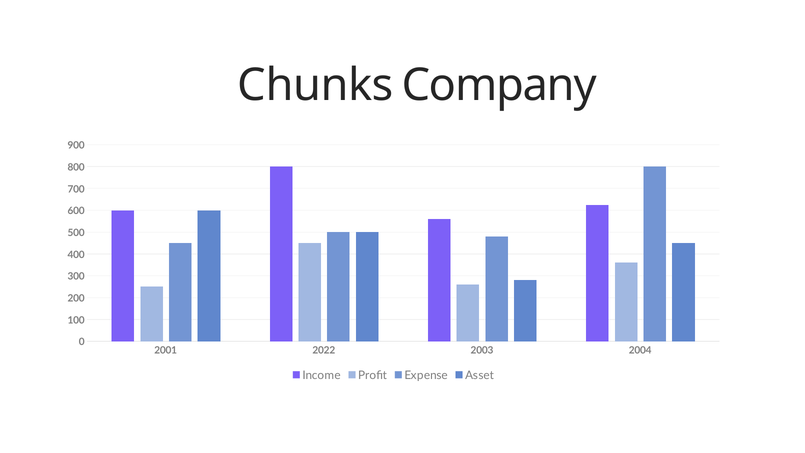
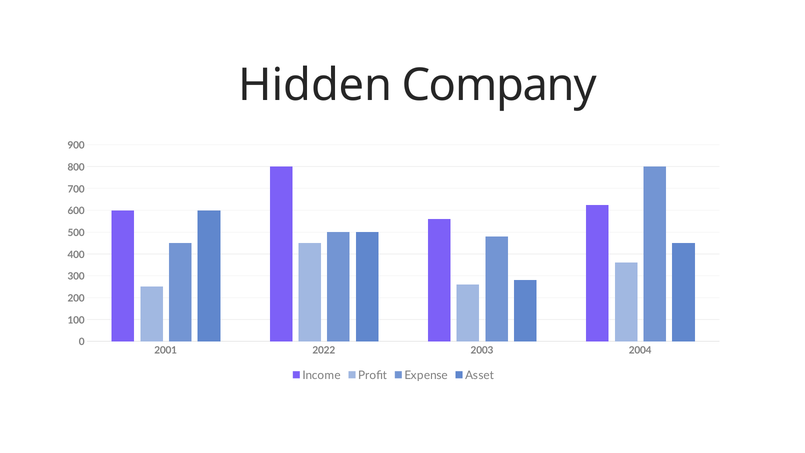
Chunks: Chunks -> Hidden
